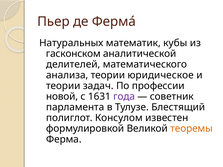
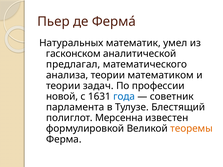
кубы: кубы -> умел
делителей: делителей -> предлагал
юридическое: юридическое -> математиком
года colour: purple -> blue
Консулом: Консулом -> Мерсенна
